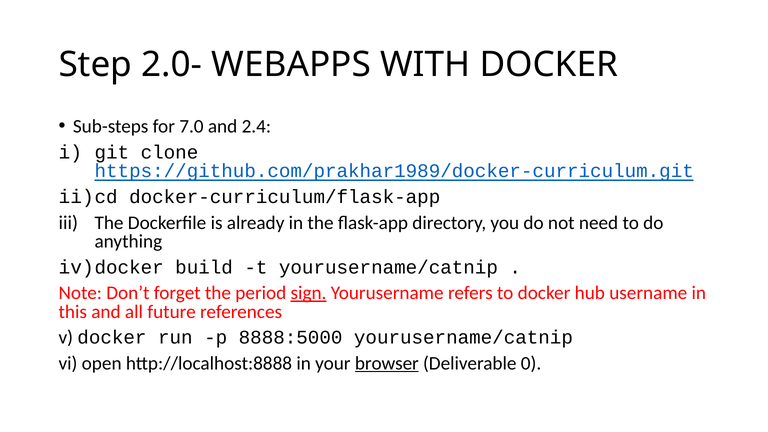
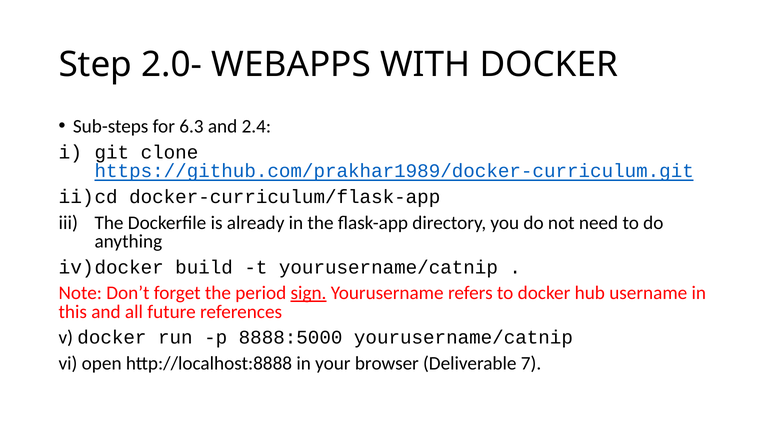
7.0: 7.0 -> 6.3
browser underline: present -> none
0: 0 -> 7
